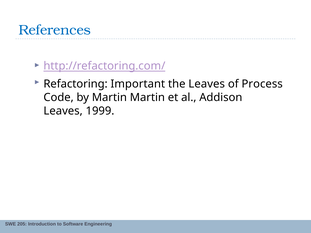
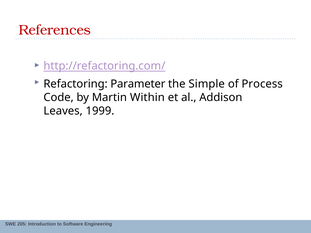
References colour: blue -> red
Important: Important -> Parameter
the Leaves: Leaves -> Simple
Martin Martin: Martin -> Within
